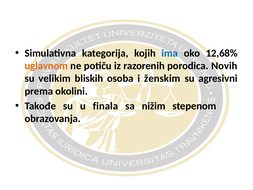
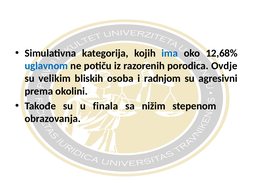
uglavnom colour: orange -> blue
Novih: Novih -> Ovdje
ženskim: ženskim -> radnjom
